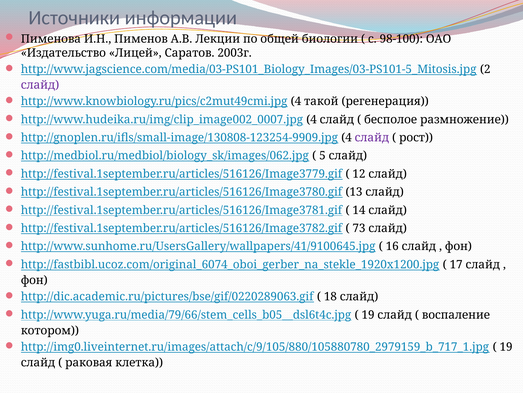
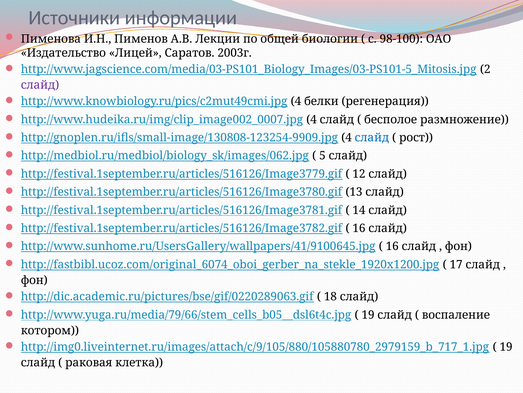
такой: такой -> белки
слайд at (372, 137) colour: purple -> blue
73 at (359, 228): 73 -> 16
